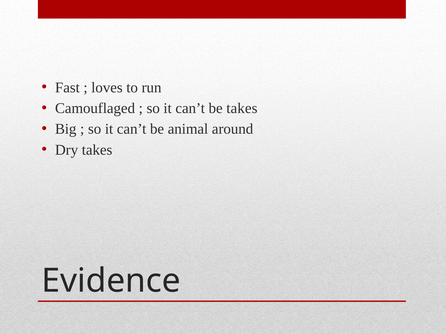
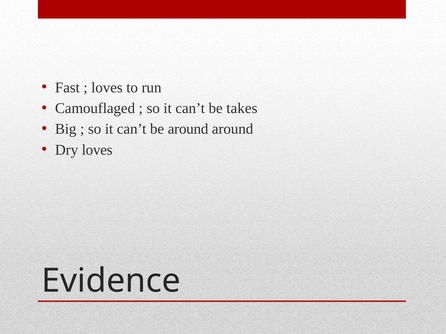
be animal: animal -> around
Dry takes: takes -> loves
